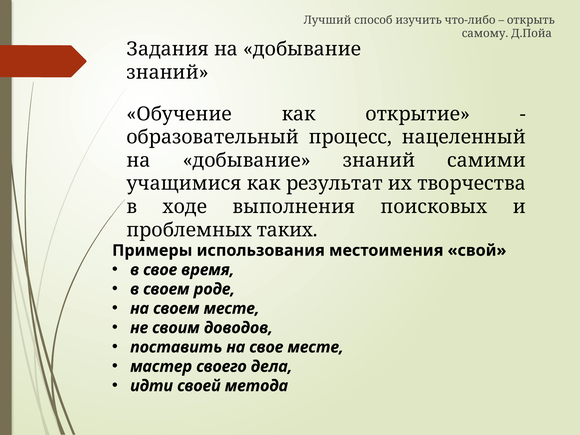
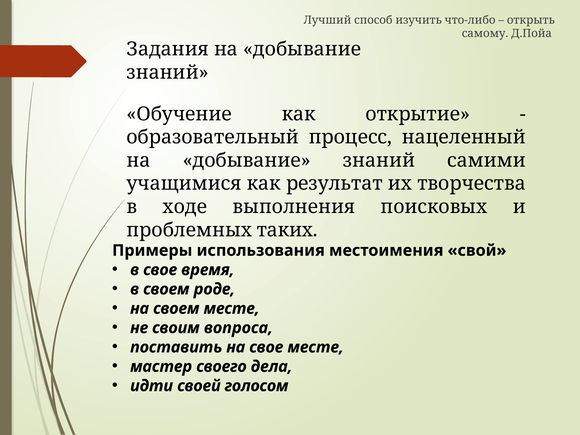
доводов: доводов -> вопроса
метода: метода -> голосом
